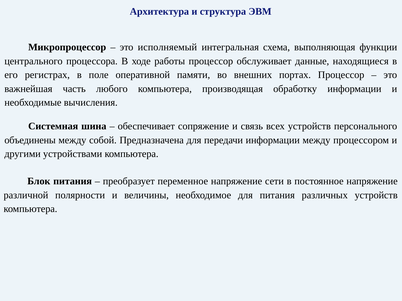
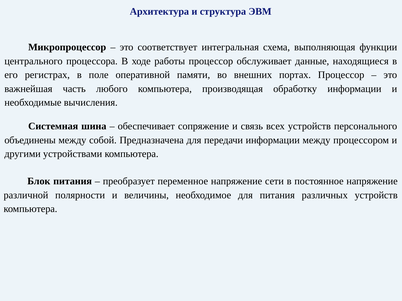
исполняемый: исполняемый -> соответствует
